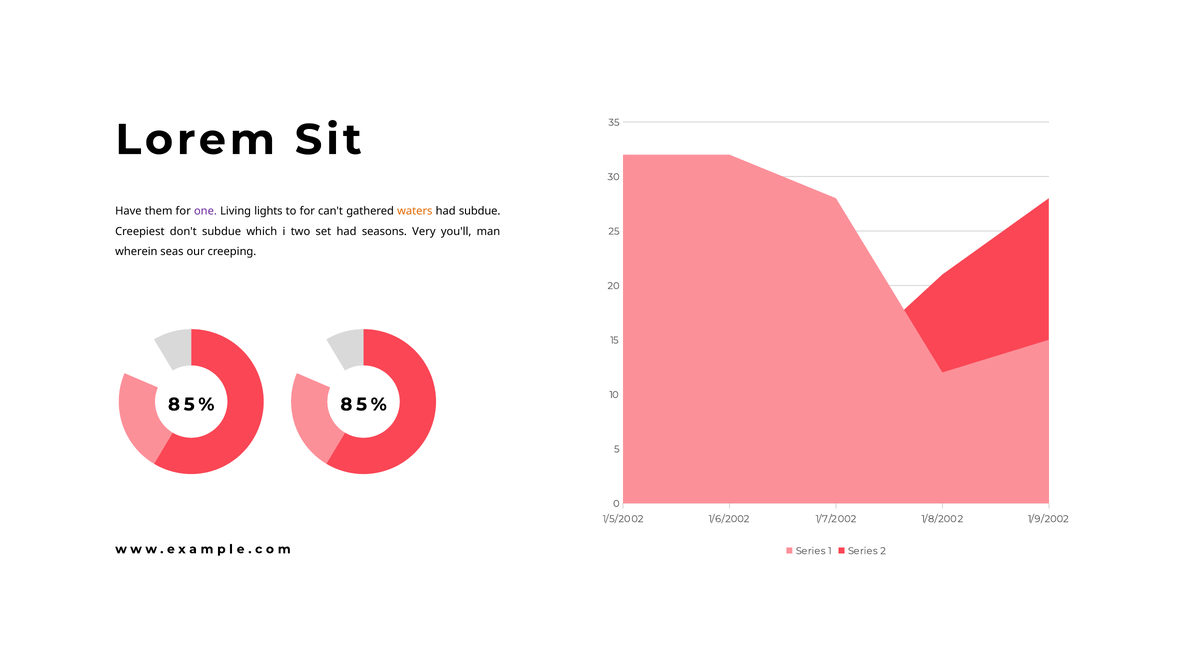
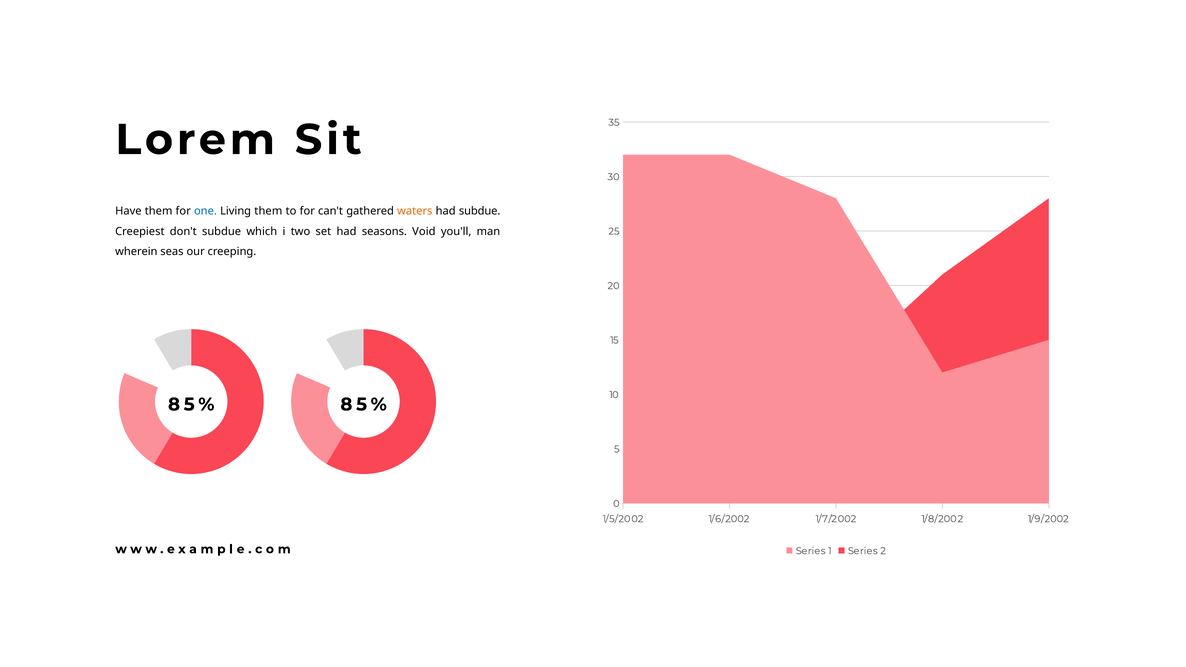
one colour: purple -> blue
Living lights: lights -> them
Very: Very -> Void
